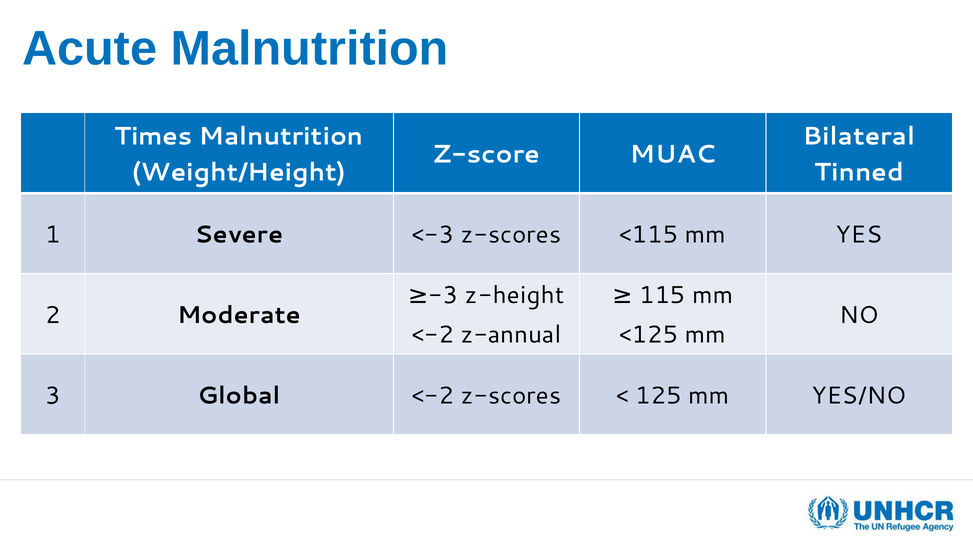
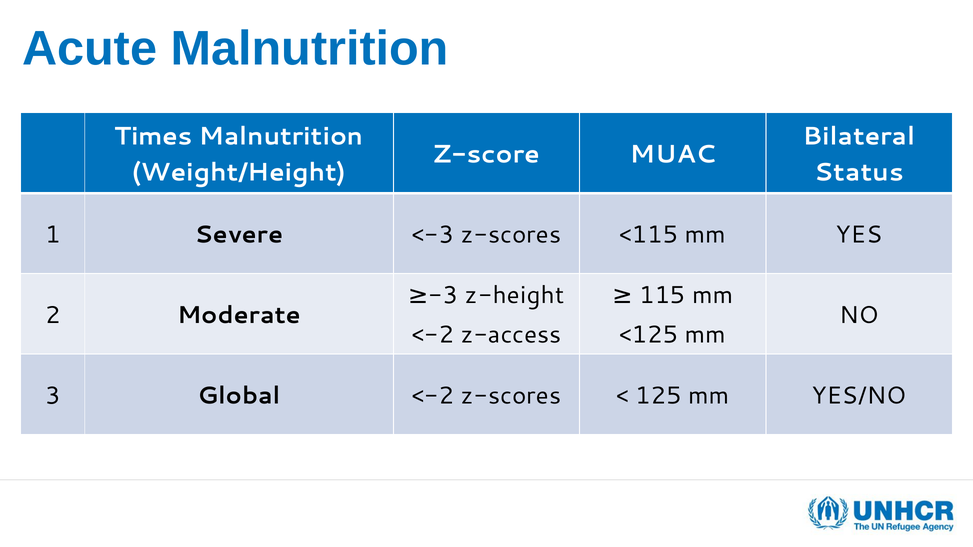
Tinned: Tinned -> Status
z-annual: z-annual -> z-access
